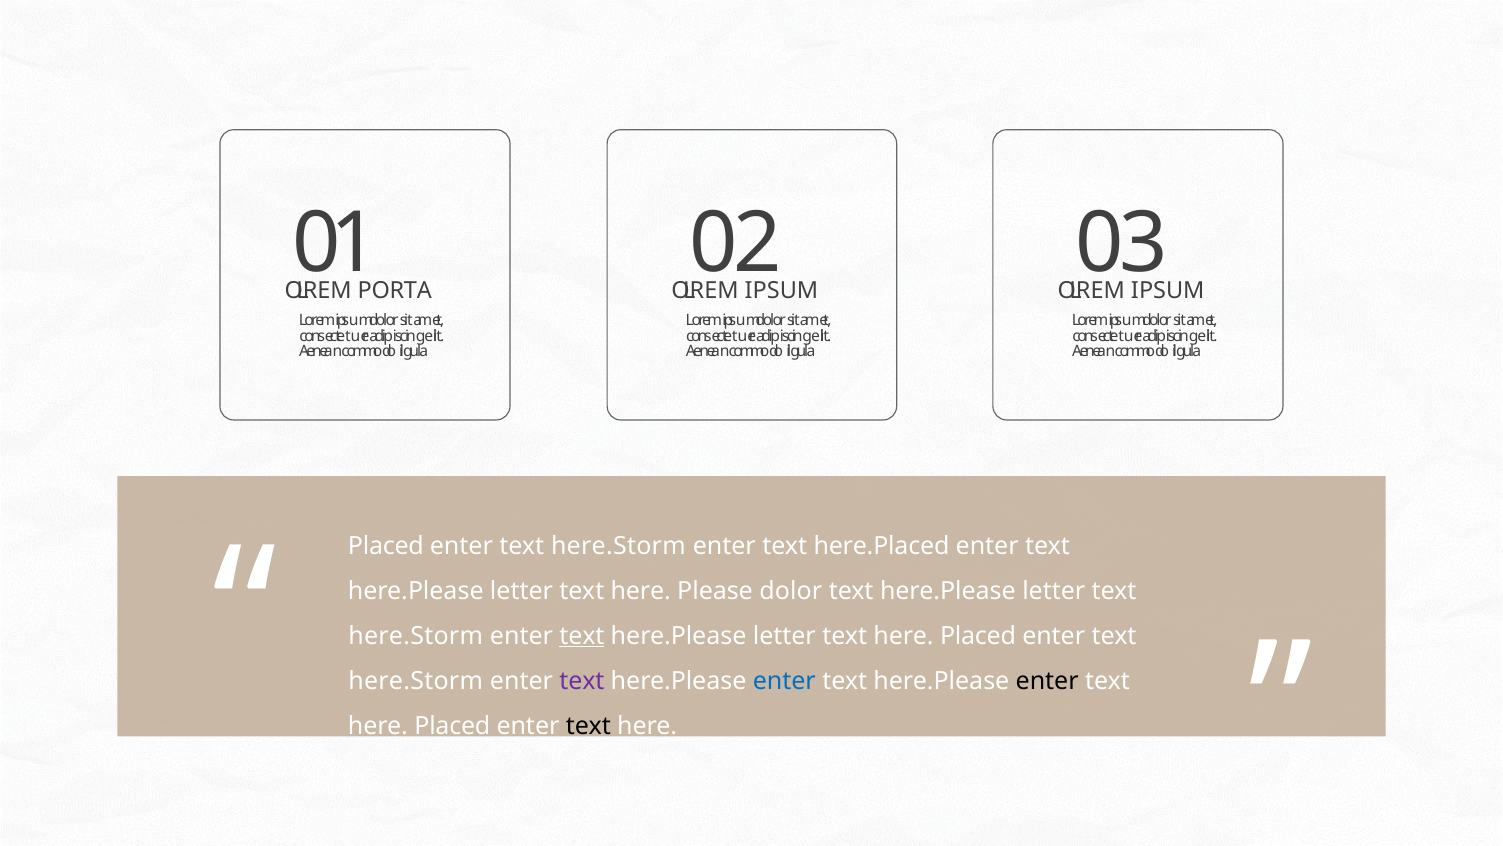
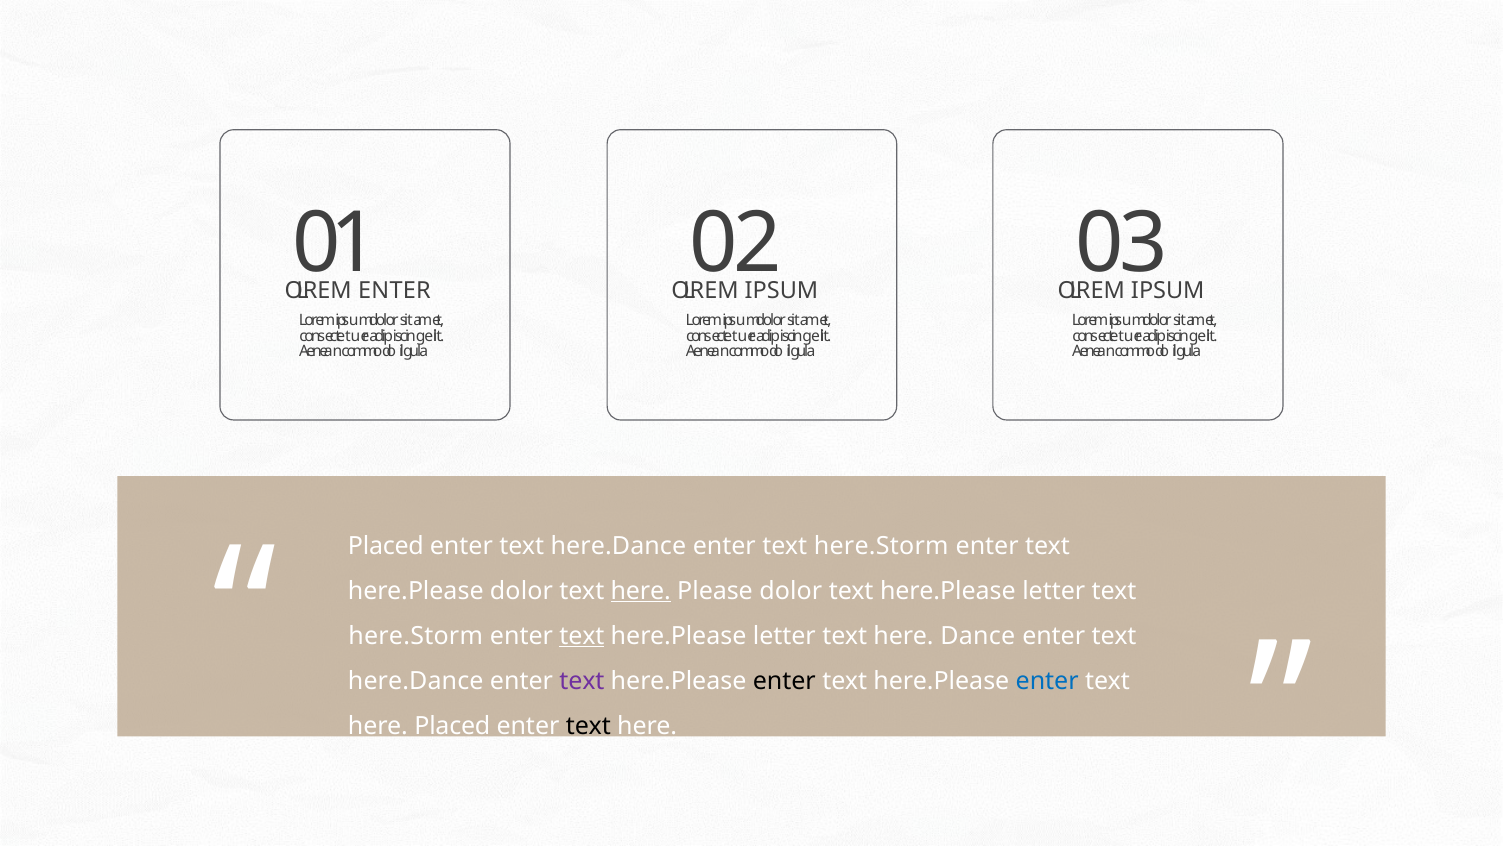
PORTA at (395, 291): PORTA -> ENTER
here.Storm at (618, 545): here.Storm -> here.Dance
enter text here.Placed: here.Placed -> here.Storm
letter at (522, 590): letter -> dolor
here at (641, 590) underline: none -> present
Placed at (978, 635): Placed -> Dance
here.Storm at (416, 681): here.Storm -> here.Dance
enter at (784, 681) colour: blue -> black
enter at (1047, 681) colour: black -> blue
